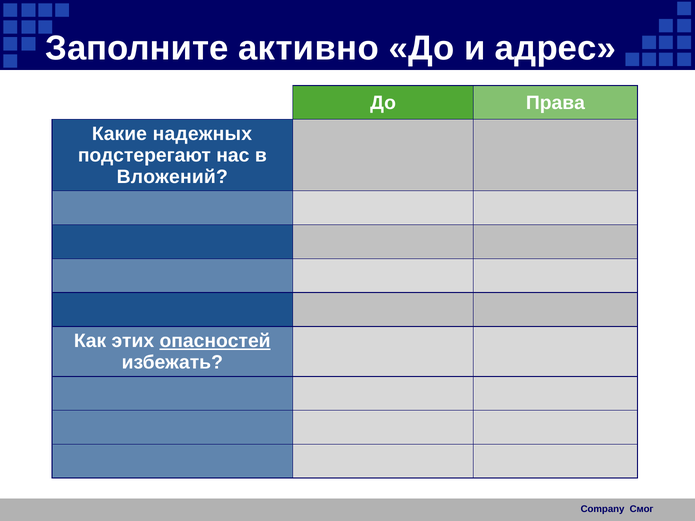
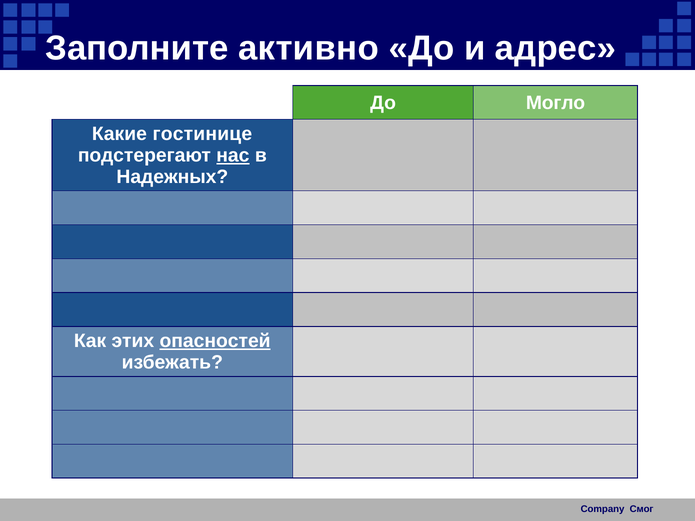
Права: Права -> Могло
надежных: надежных -> гостинице
нас underline: none -> present
Вложений: Вложений -> Надежных
